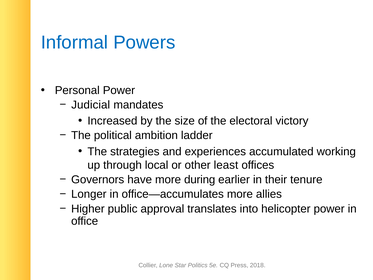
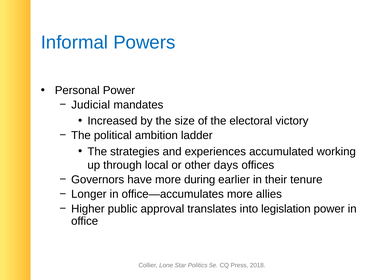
least: least -> days
helicopter: helicopter -> legislation
